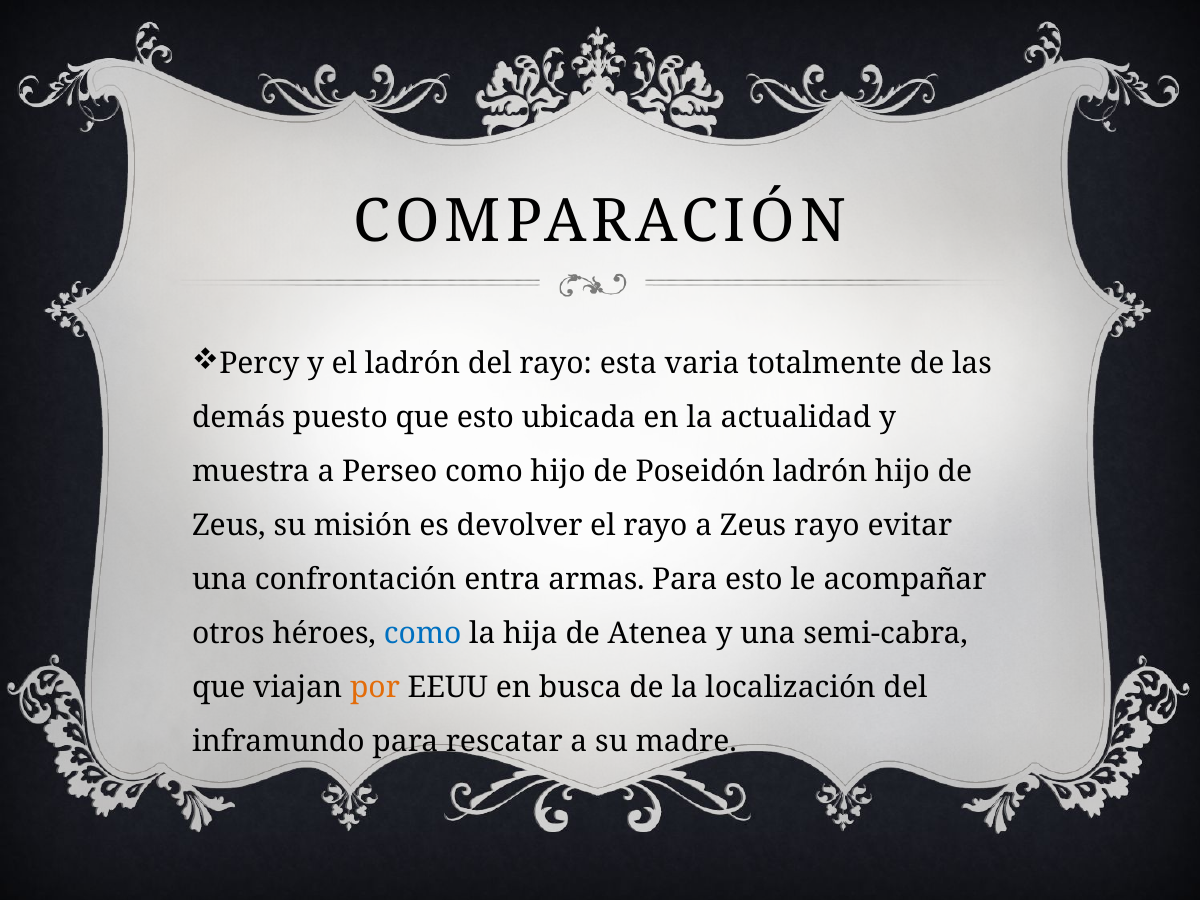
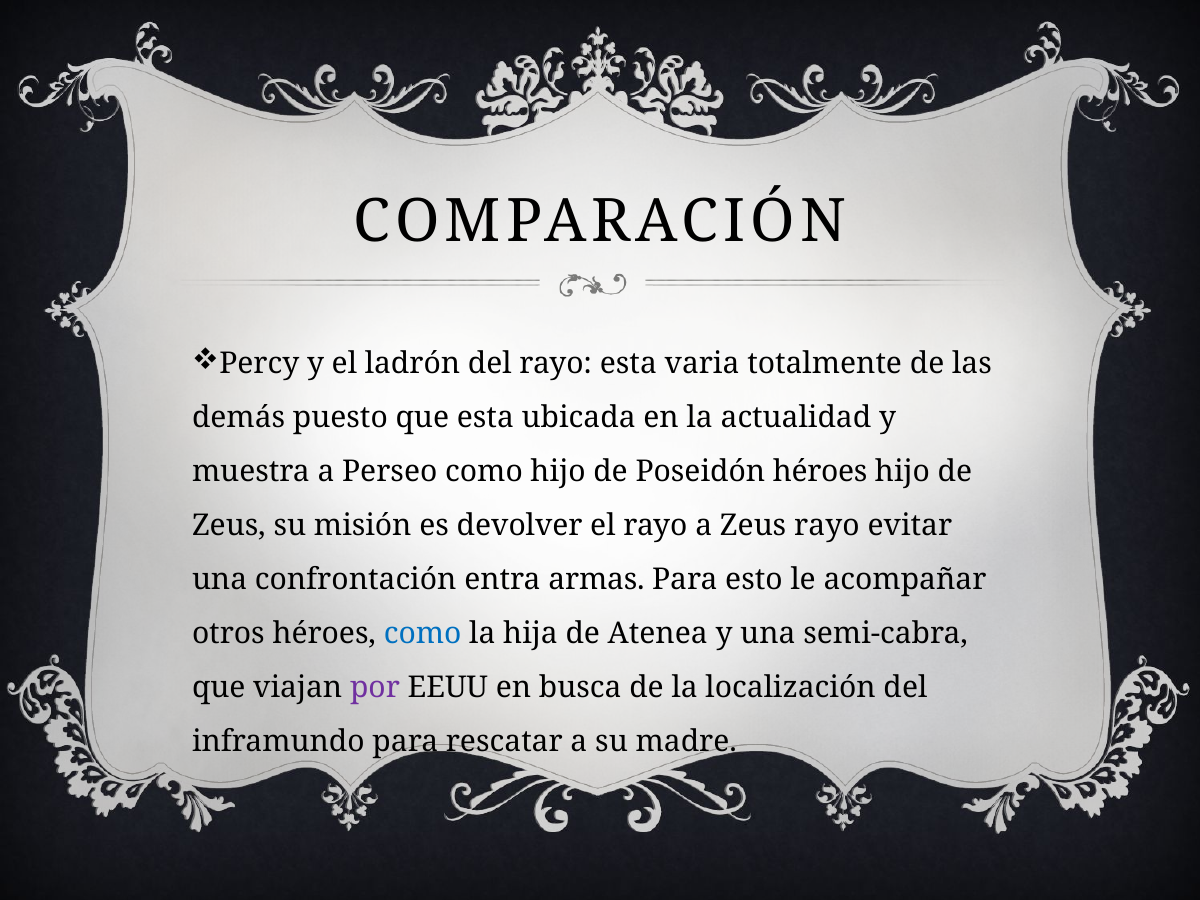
que esto: esto -> esta
Poseidón ladrón: ladrón -> héroes
por colour: orange -> purple
